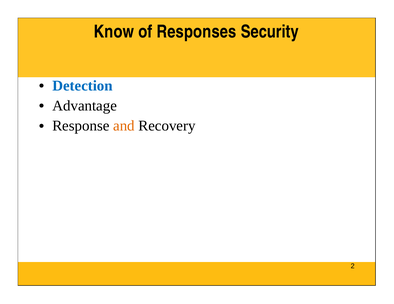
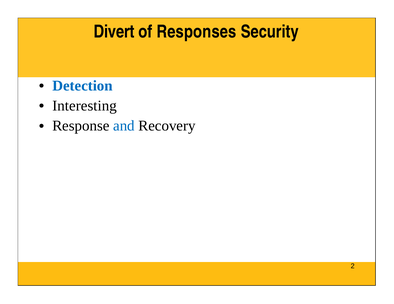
Know: Know -> Divert
Advantage: Advantage -> Interesting
and colour: orange -> blue
